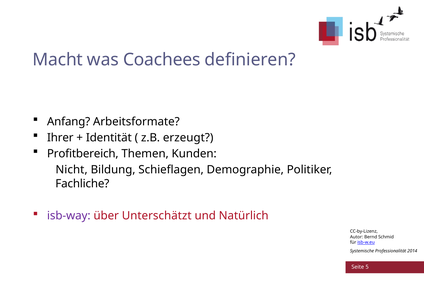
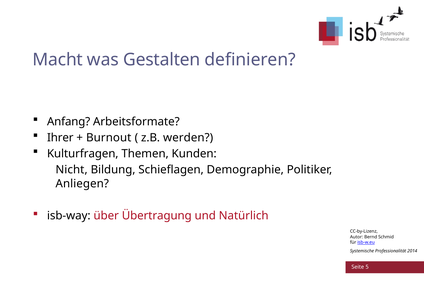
Coachees: Coachees -> Gestalten
Identität: Identität -> Burnout
erzeugt: erzeugt -> werden
Profitbereich: Profitbereich -> Kulturfragen
Fachliche: Fachliche -> Anliegen
isb-way colour: purple -> black
Unterschätzt: Unterschätzt -> Übertragung
